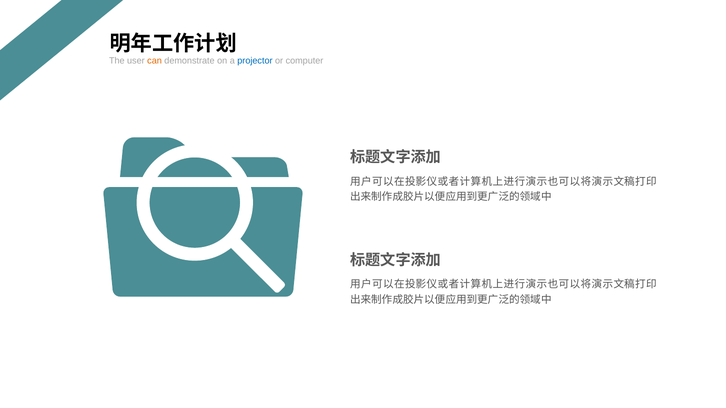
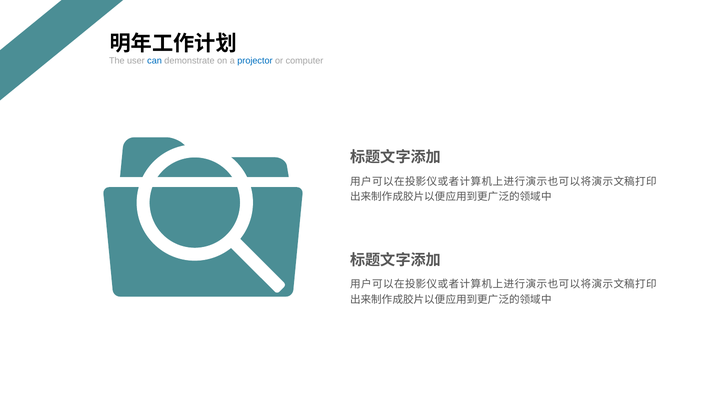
can colour: orange -> blue
